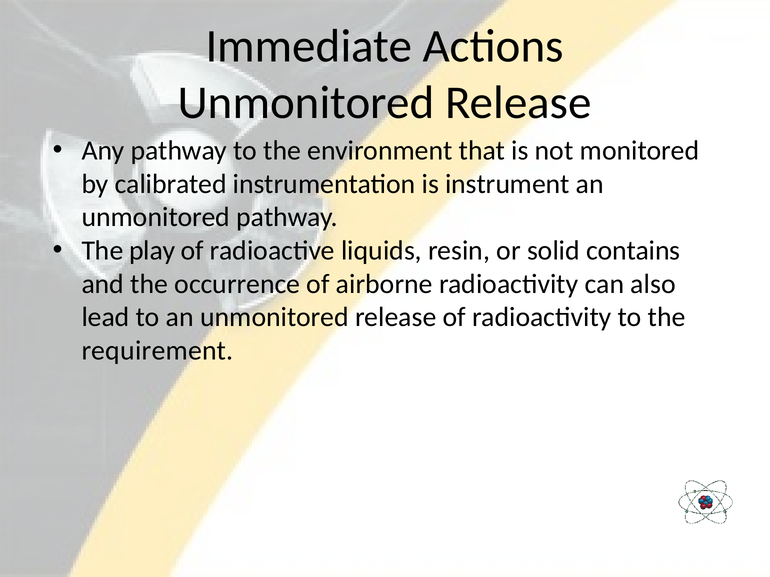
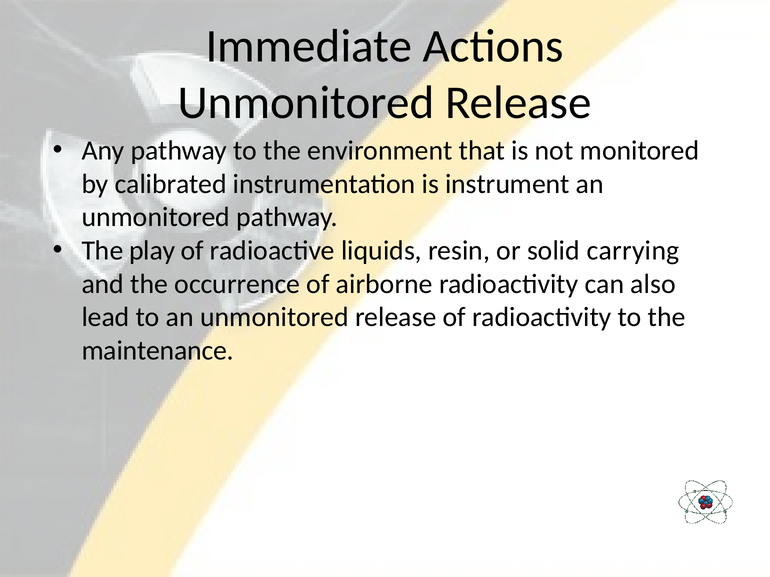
contains: contains -> carrying
requirement: requirement -> maintenance
